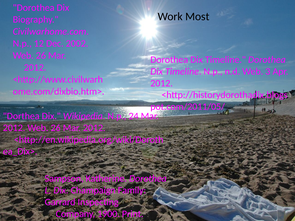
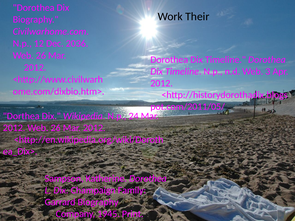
Most: Most -> Their
2002: 2002 -> 2036
Garrard Inspecting: Inspecting -> Biography
1900: 1900 -> 1945
